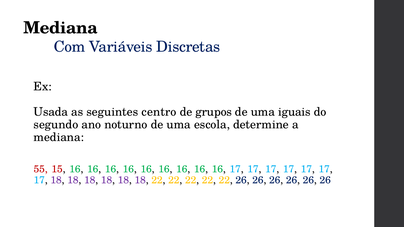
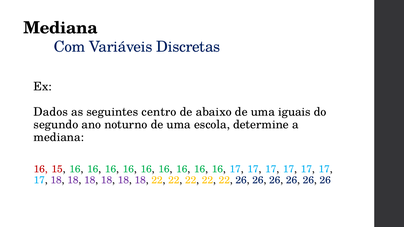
Usada: Usada -> Dados
grupos: grupos -> abaixo
55 at (41, 169): 55 -> 16
